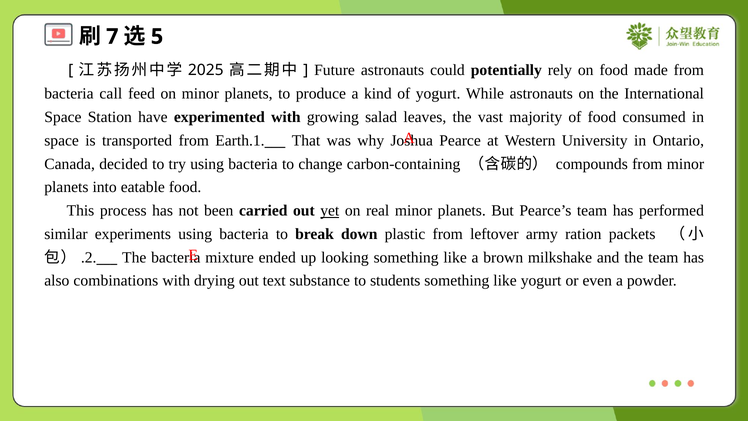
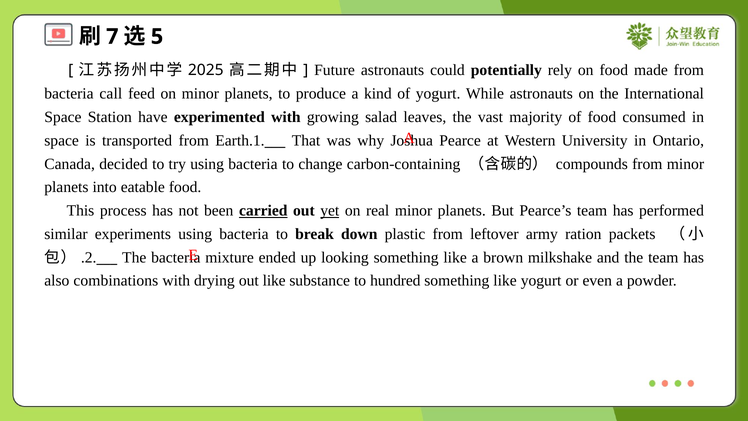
carried underline: none -> present
out text: text -> like
students: students -> hundred
